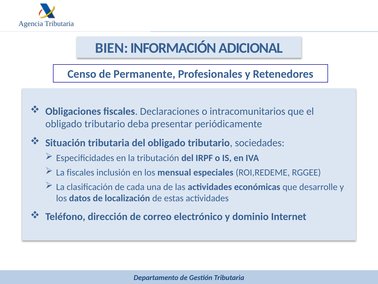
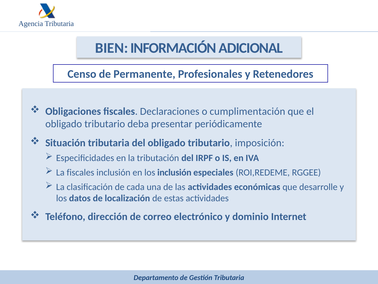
intracomunitarios: intracomunitarios -> cumplimentación
sociedades: sociedades -> imposición
los mensual: mensual -> inclusión
